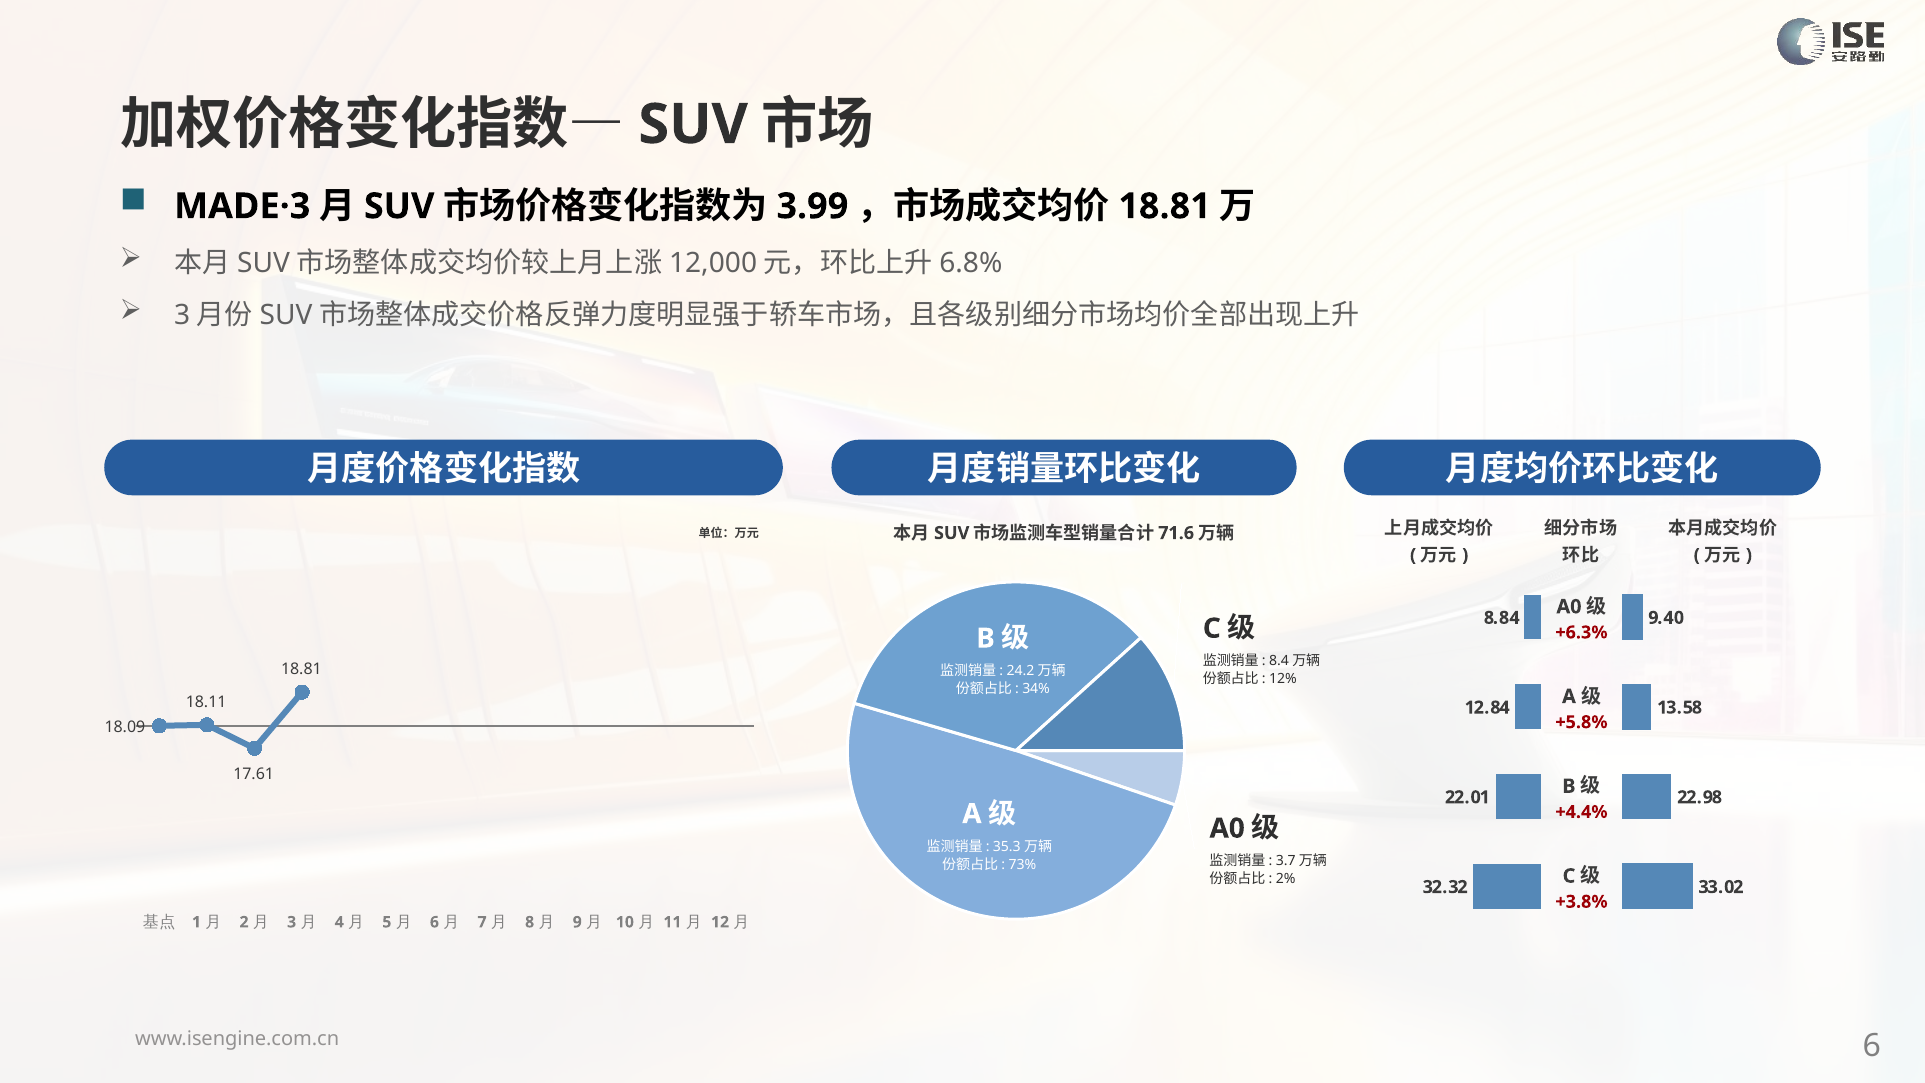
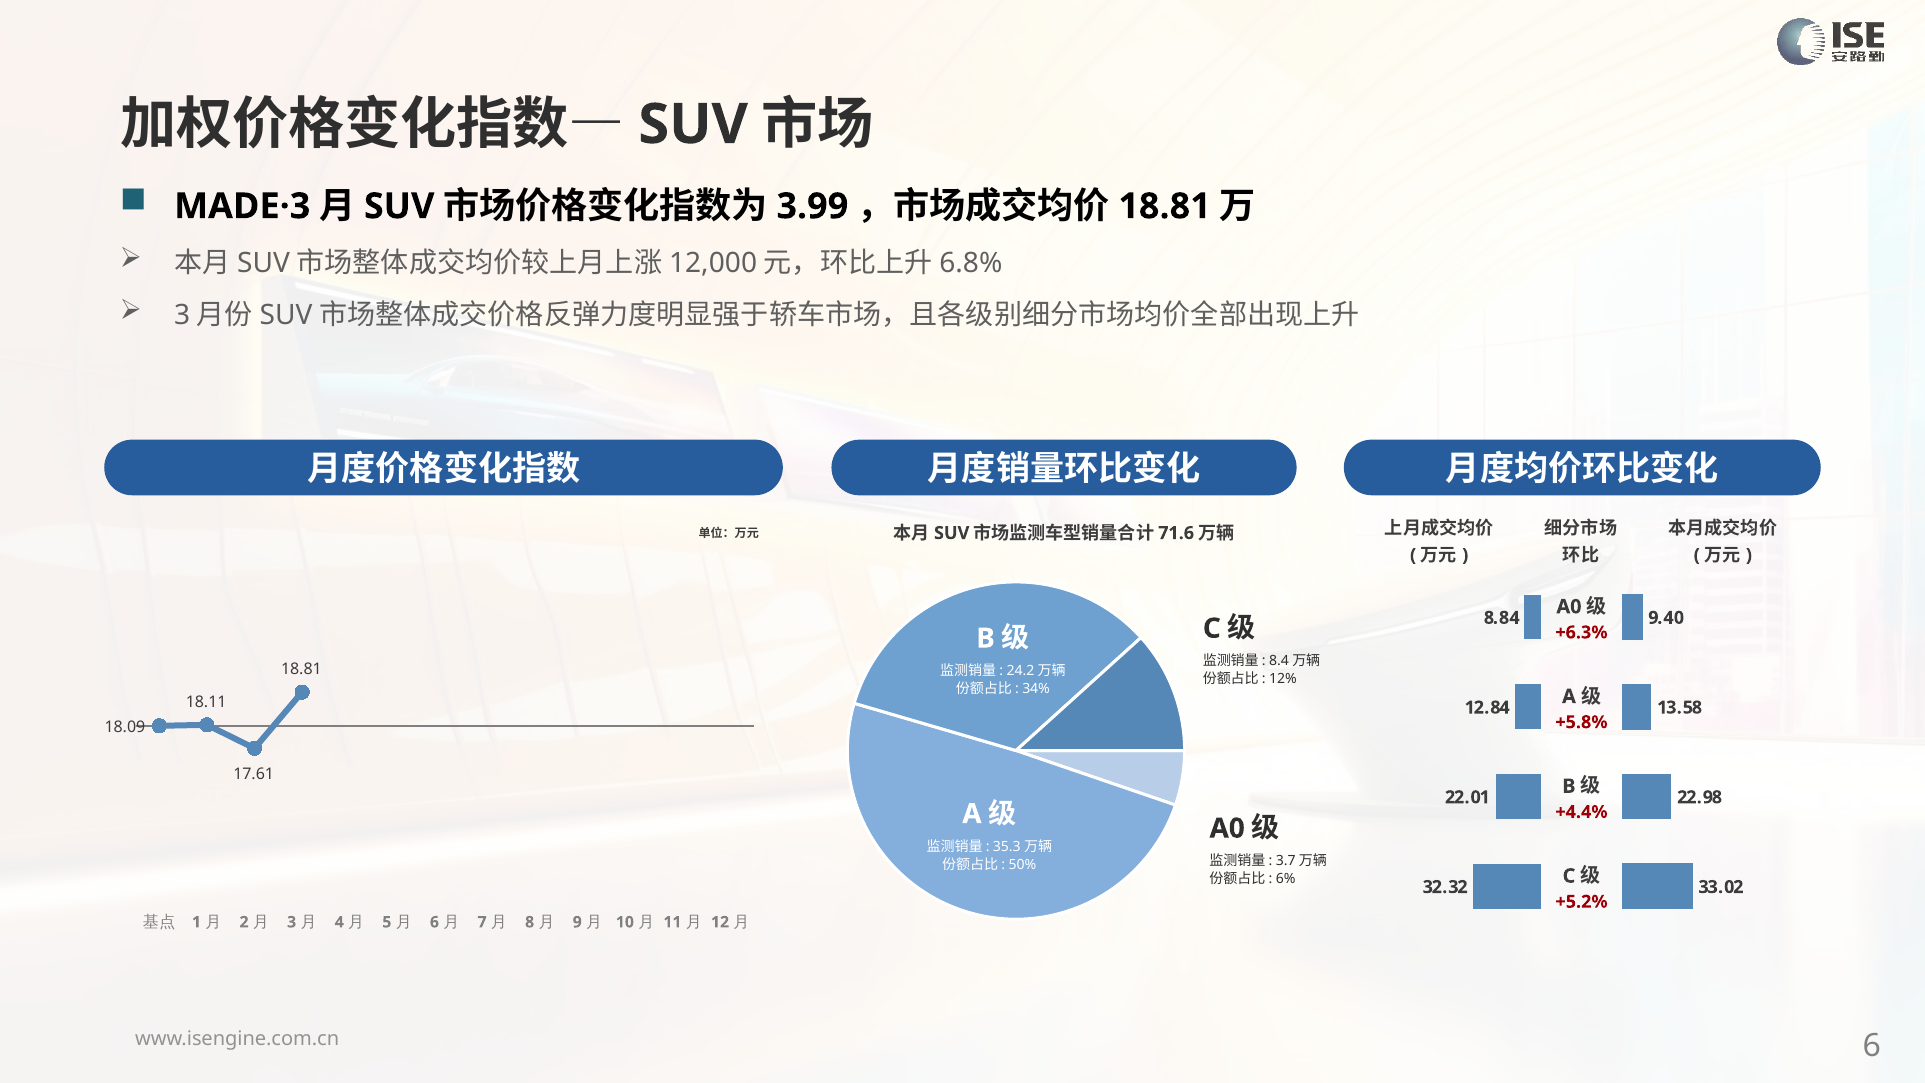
73%: 73% -> 50%
2%: 2% -> 6%
+3.8%: +3.8% -> +5.2%
